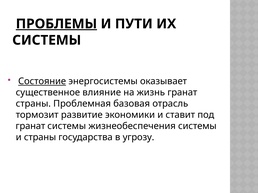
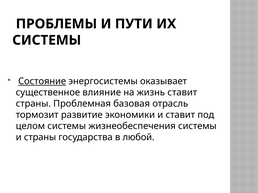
ПРОБЛЕМЫ underline: present -> none
жизнь гранат: гранат -> ставит
гранат at (30, 126): гранат -> целом
угрозу: угрозу -> любой
